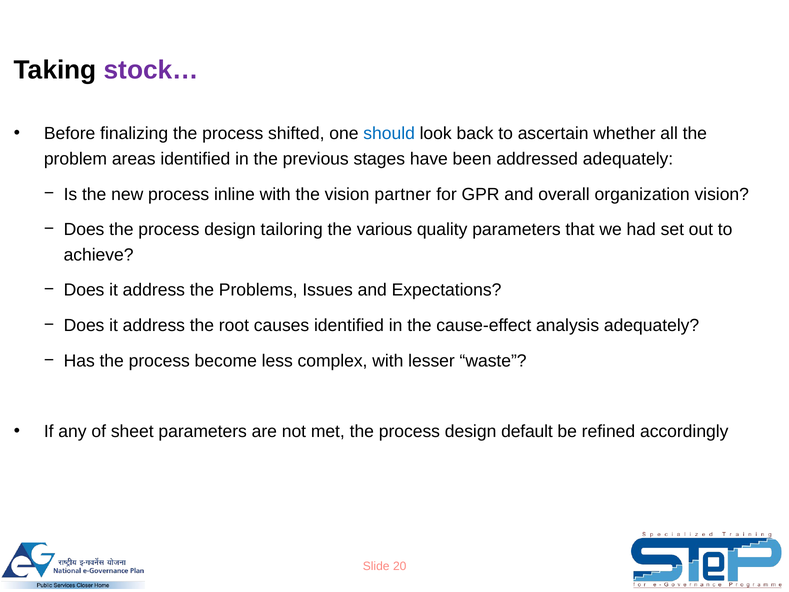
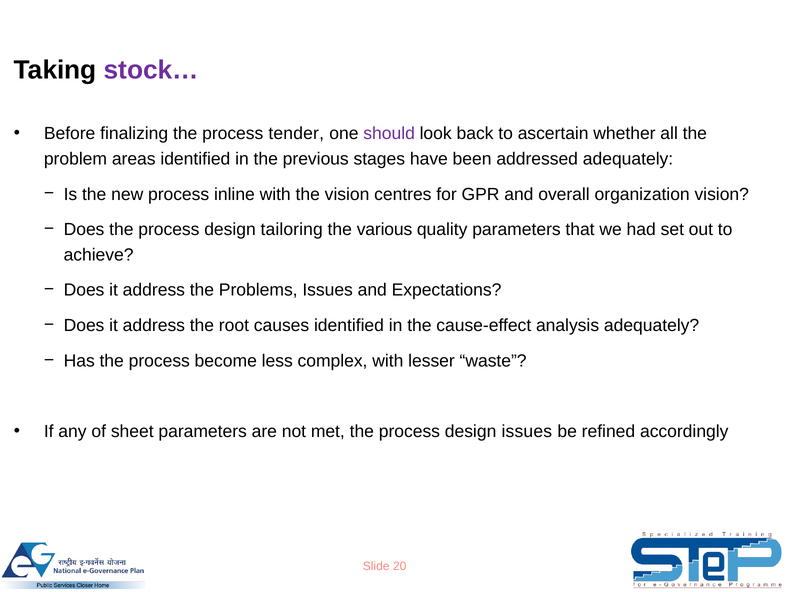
shifted: shifted -> tender
should colour: blue -> purple
partner: partner -> centres
design default: default -> issues
